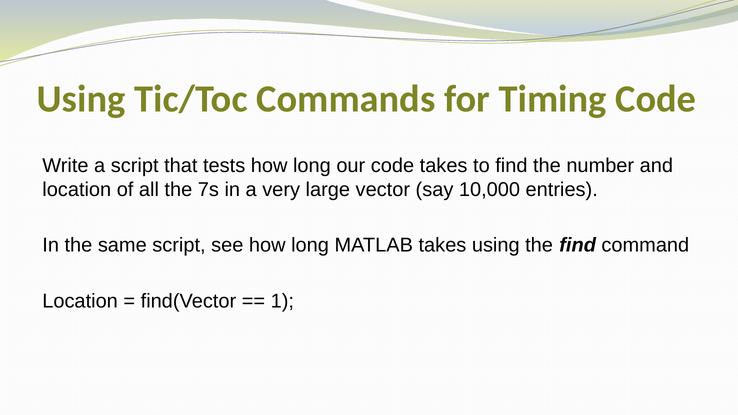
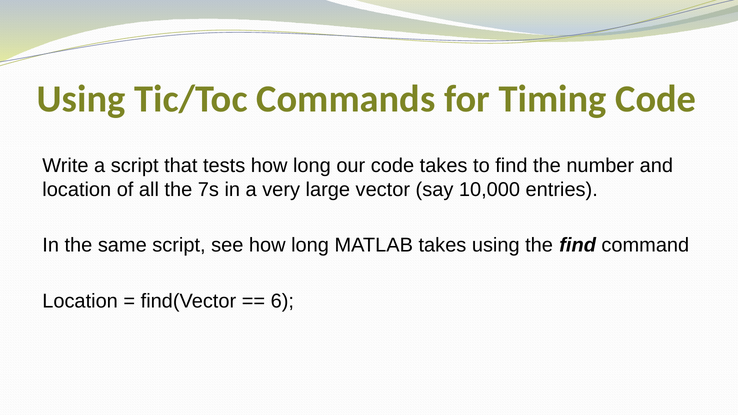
1: 1 -> 6
